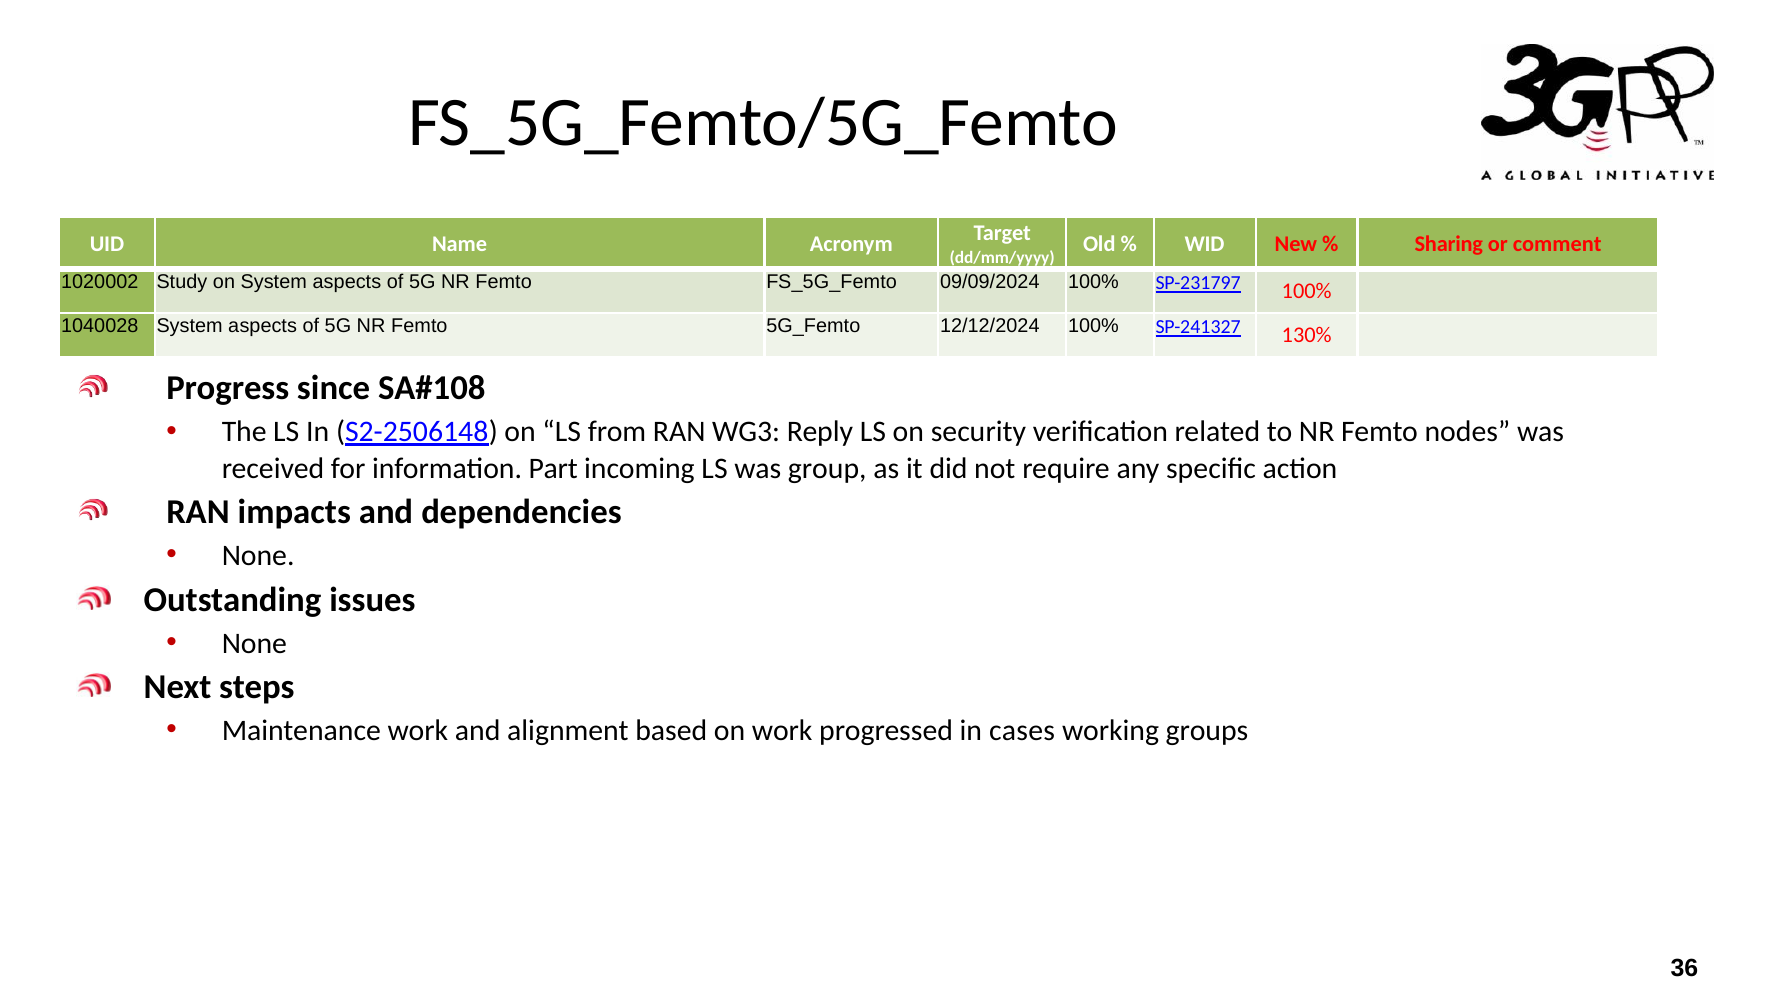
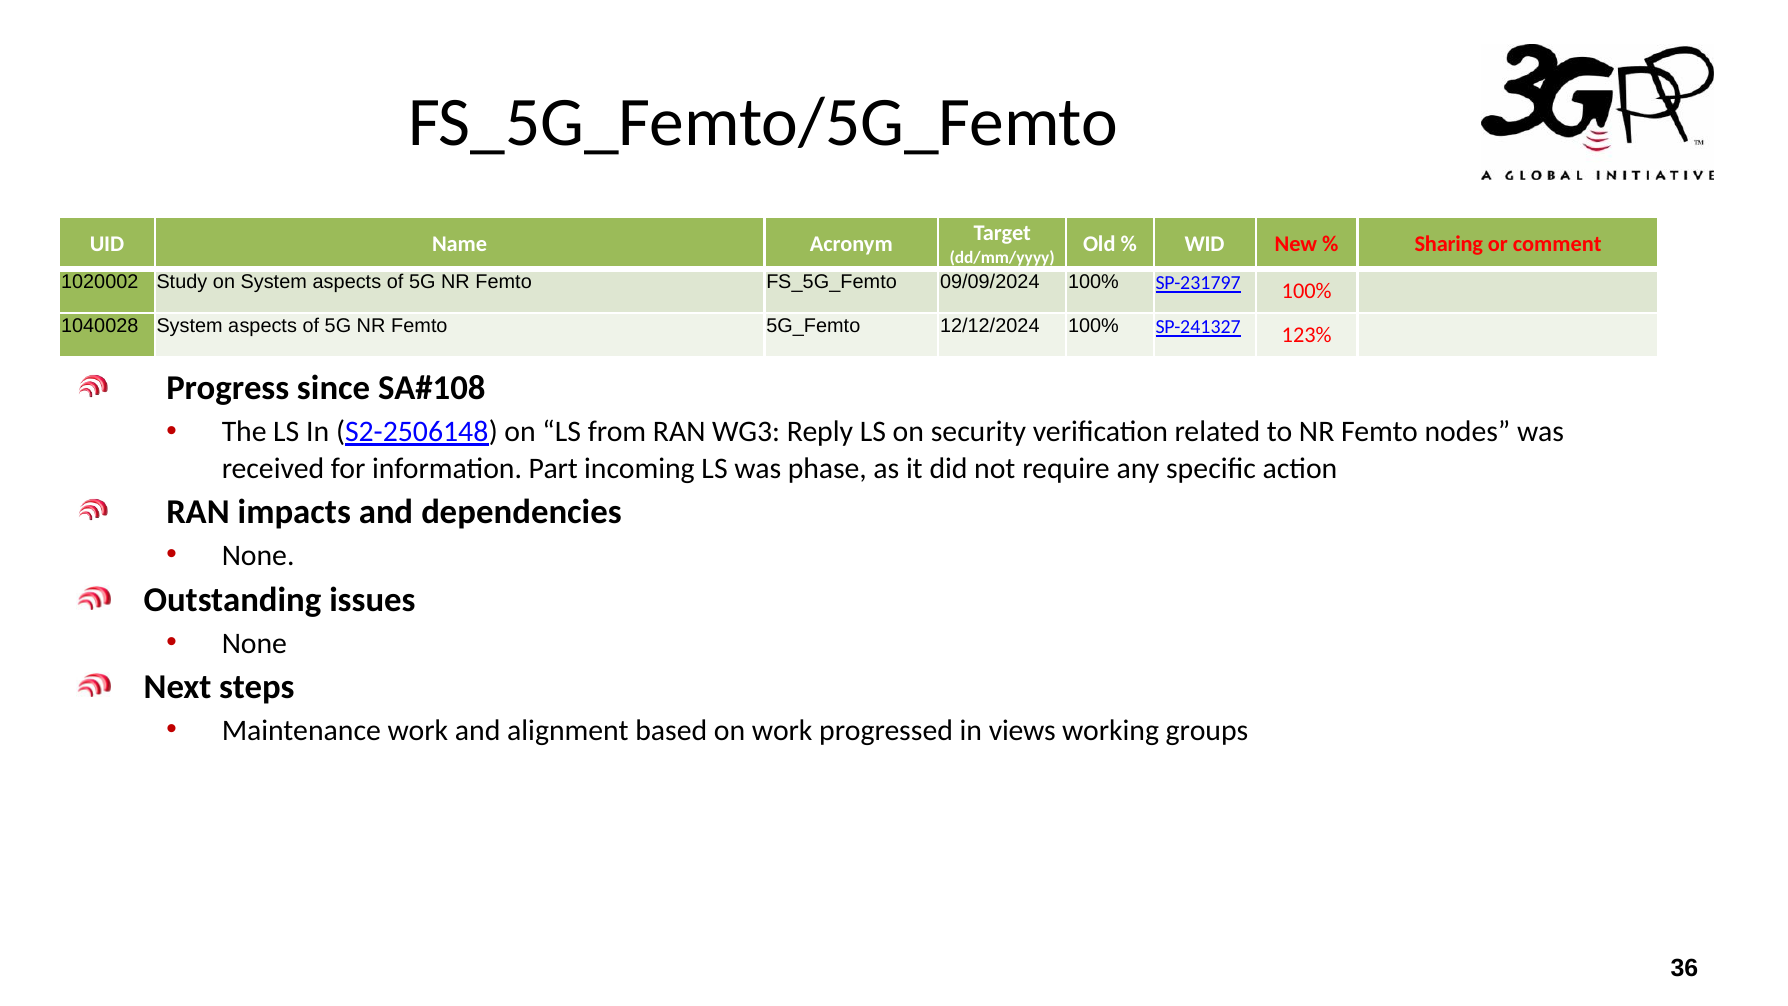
130%: 130% -> 123%
group: group -> phase
cases: cases -> views
